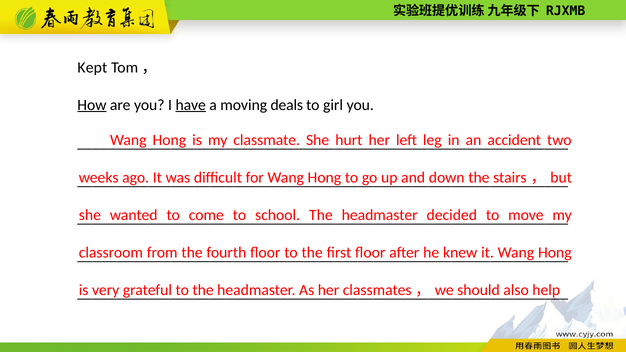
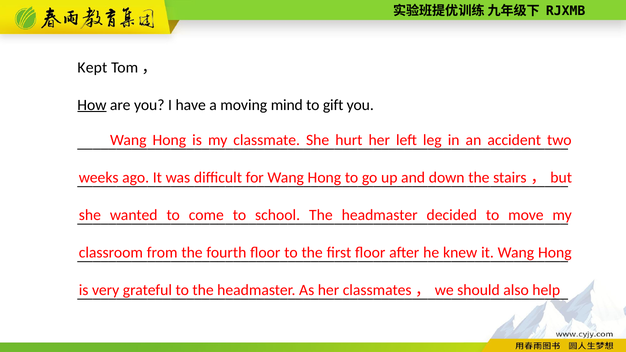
have underline: present -> none
deals: deals -> mind
girl: girl -> gift
